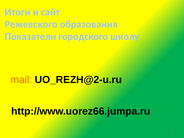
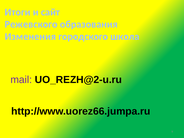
Показатели: Показатели -> Изменения
школу: школу -> школа
mail colour: orange -> purple
